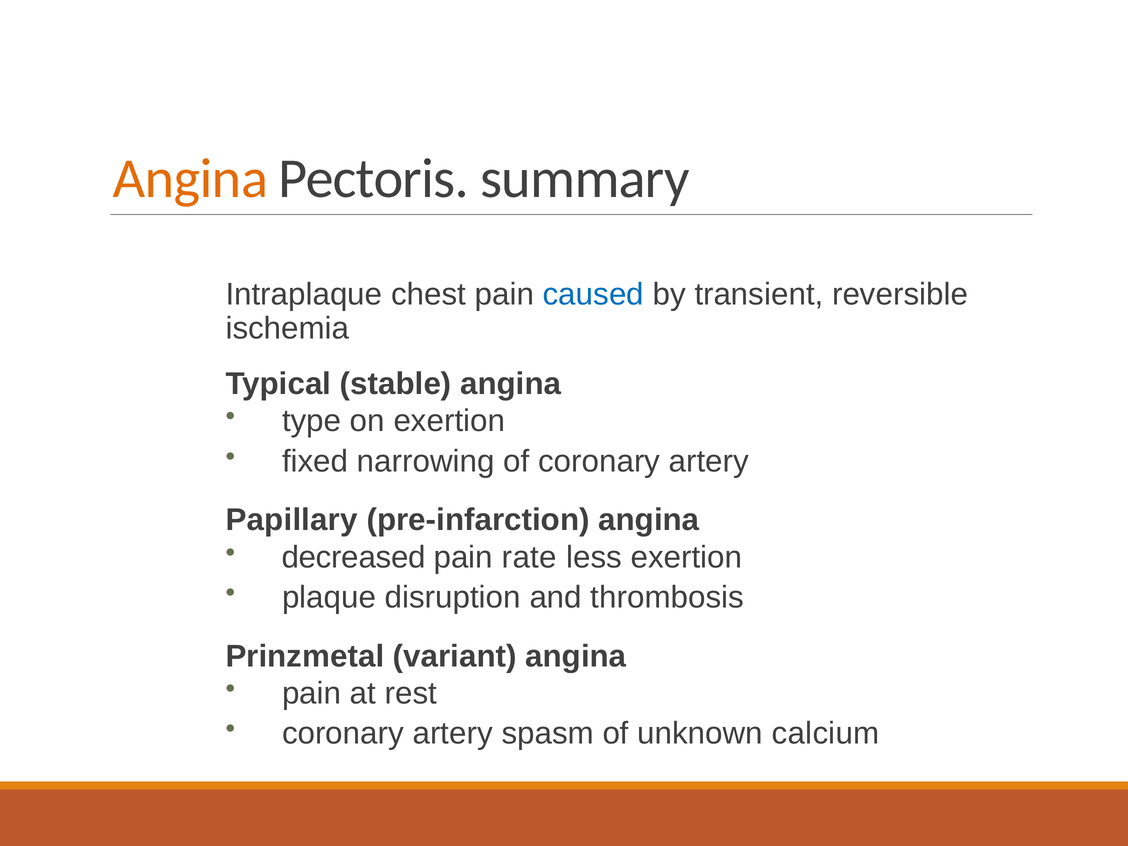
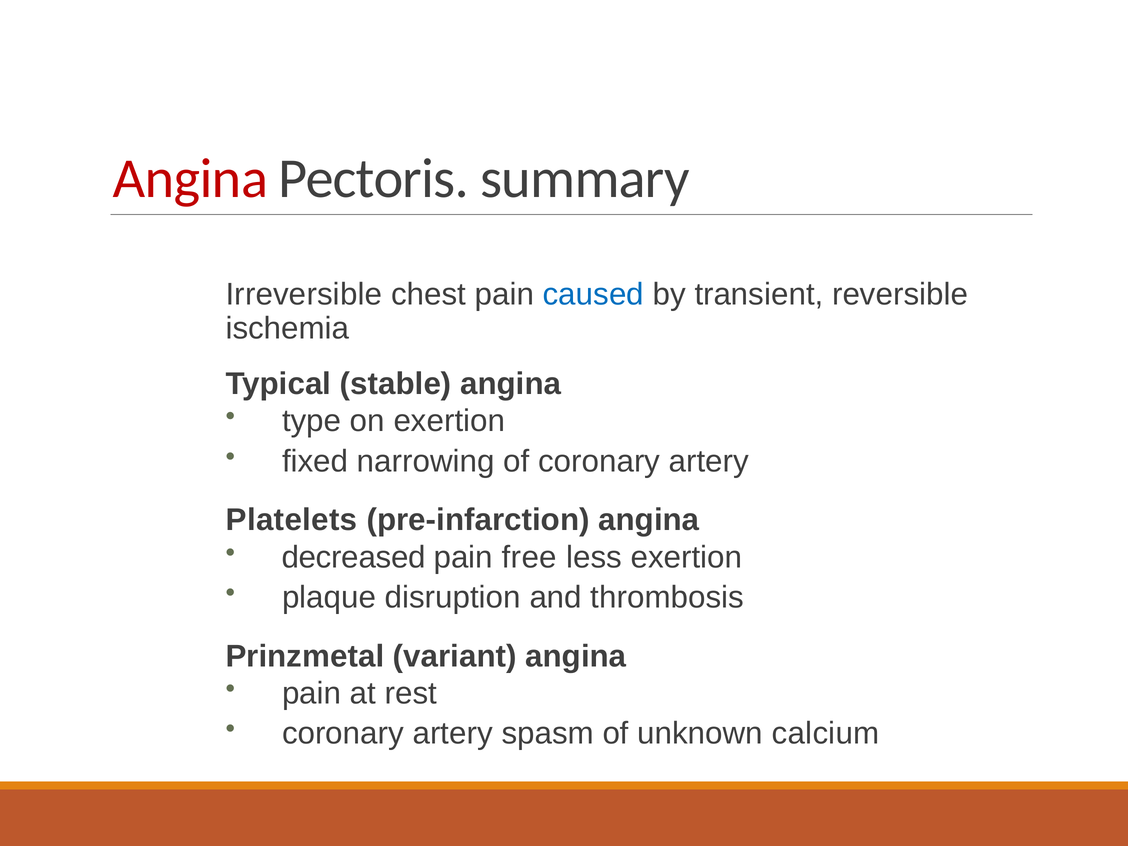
Angina at (190, 178) colour: orange -> red
Intraplaque: Intraplaque -> Irreversible
Papillary: Papillary -> Platelets
rate: rate -> free
